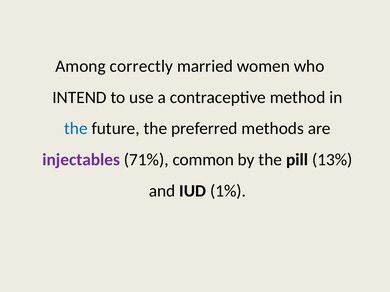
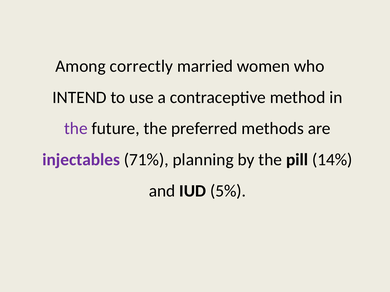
the at (76, 129) colour: blue -> purple
common: common -> planning
13%: 13% -> 14%
1%: 1% -> 5%
